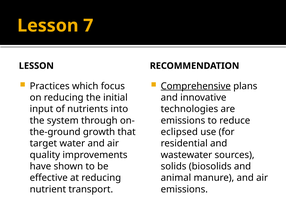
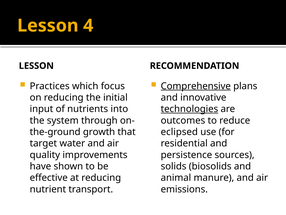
7: 7 -> 4
technologies underline: none -> present
emissions at (183, 120): emissions -> outcomes
wastewater: wastewater -> persistence
